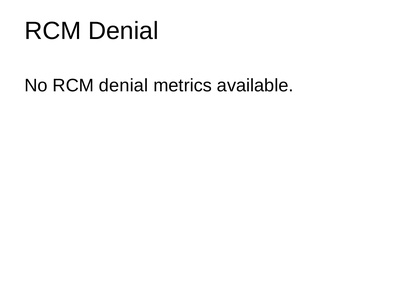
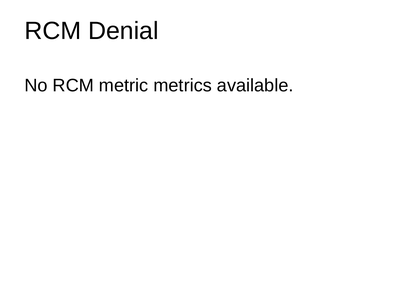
No RCM denial: denial -> metric
